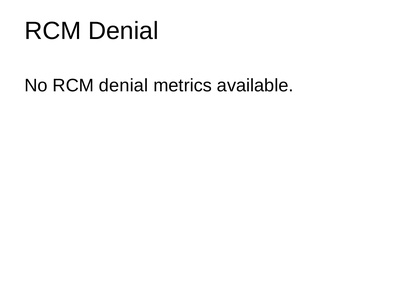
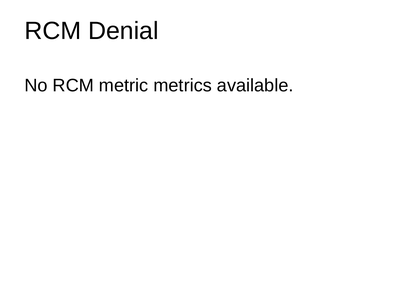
No RCM denial: denial -> metric
